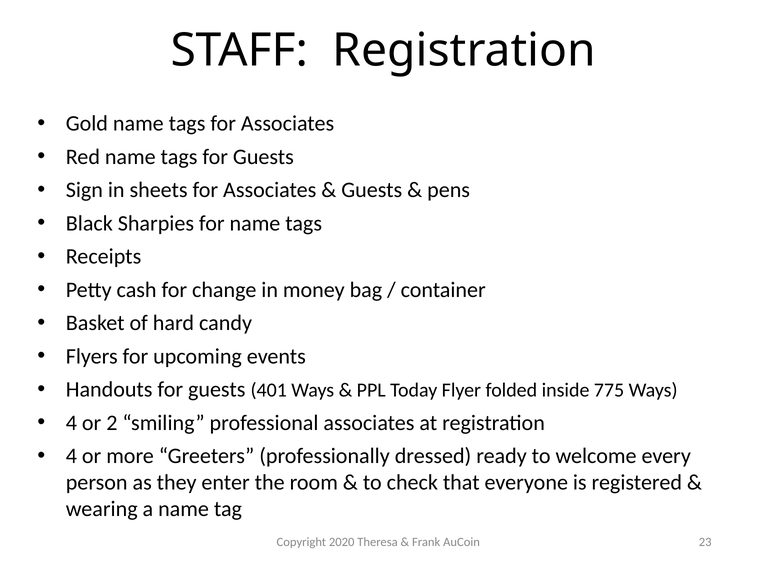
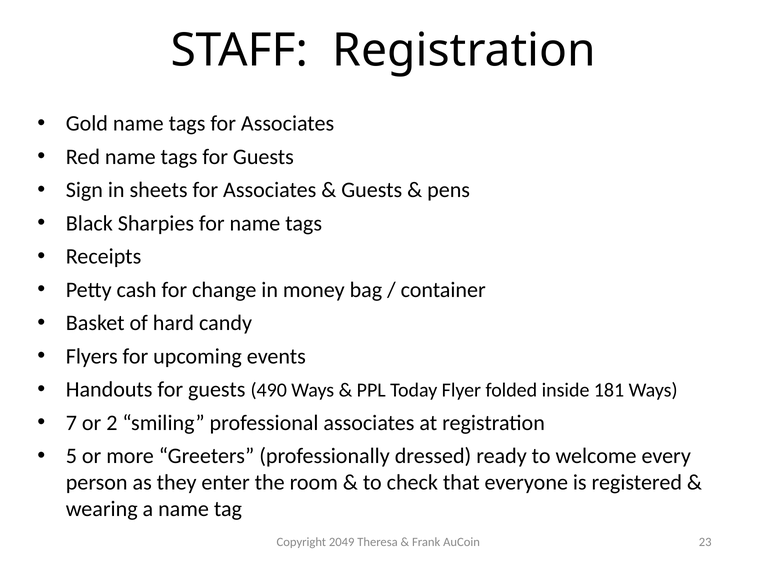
401: 401 -> 490
775: 775 -> 181
4 at (71, 423): 4 -> 7
4 at (71, 456): 4 -> 5
2020: 2020 -> 2049
